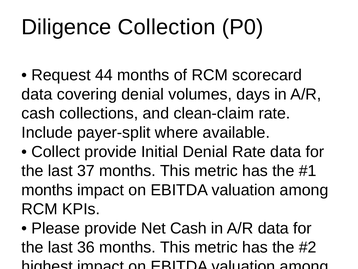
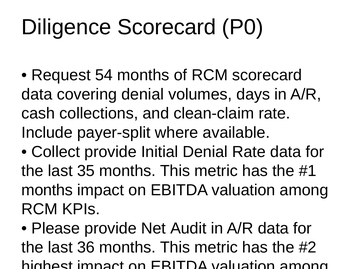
Diligence Collection: Collection -> Scorecard
44: 44 -> 54
37: 37 -> 35
Net Cash: Cash -> Audit
